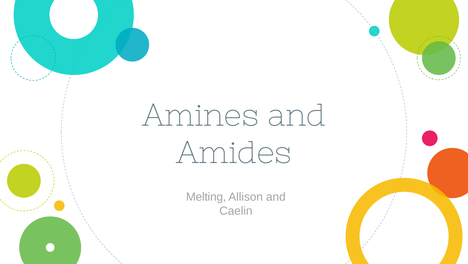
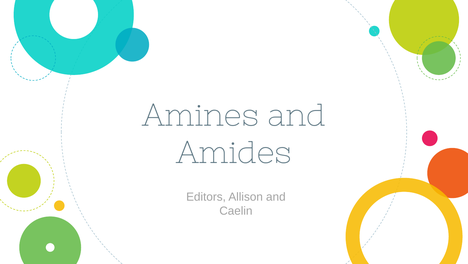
Melting: Melting -> Editors
